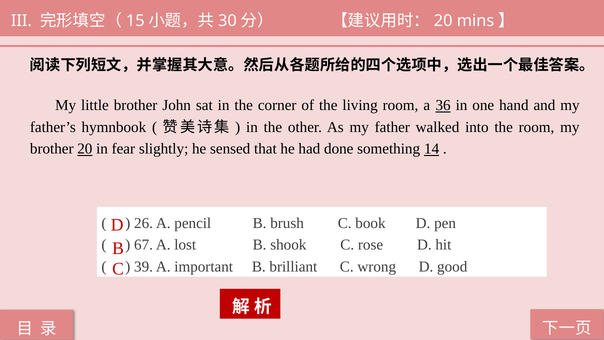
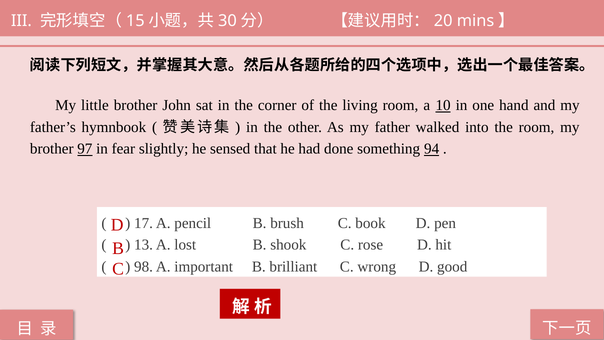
36: 36 -> 10
brother 20: 20 -> 97
14: 14 -> 94
26: 26 -> 17
67: 67 -> 13
39: 39 -> 98
